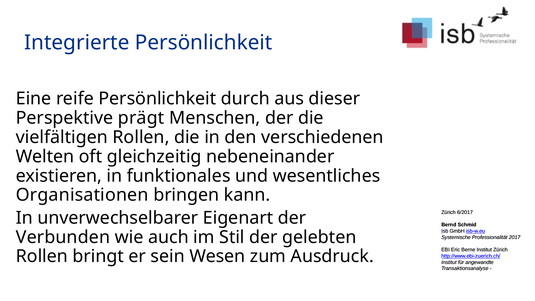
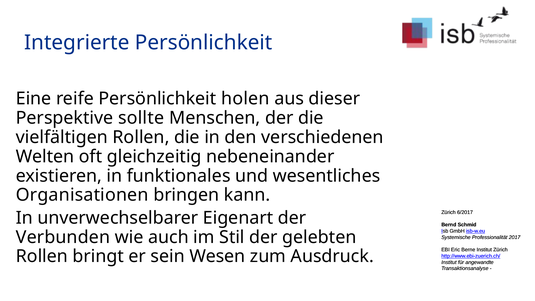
durch: durch -> holen
prägt: prägt -> sollte
